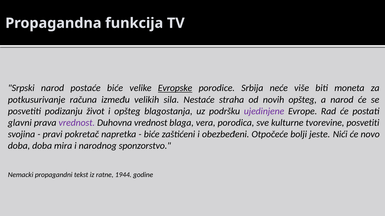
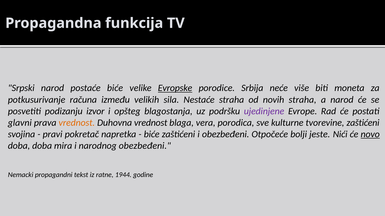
novih opšteg: opšteg -> straha
život: život -> izvor
vrednost at (77, 123) colour: purple -> orange
tvorevine posvetiti: posvetiti -> zaštićeni
novo underline: none -> present
narodnog sponzorstvo: sponzorstvo -> obezbeđeni
